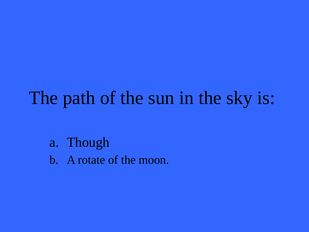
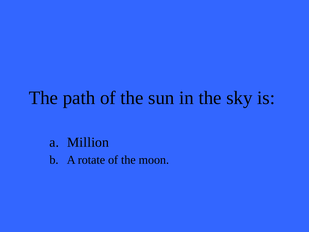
Though: Though -> Million
